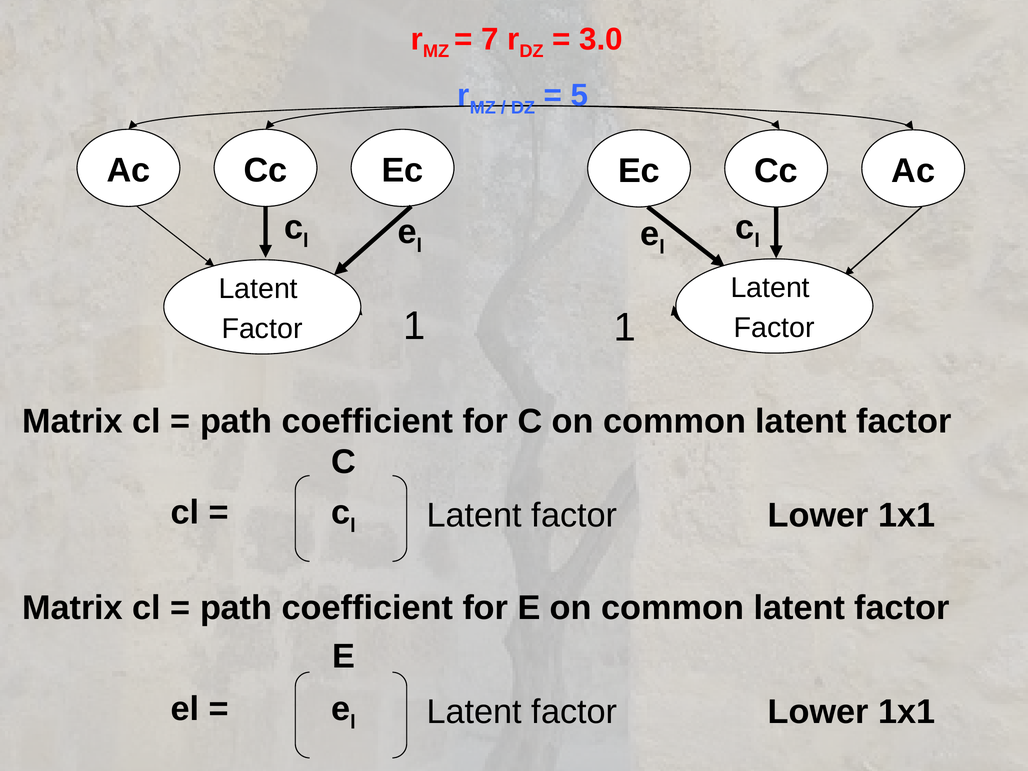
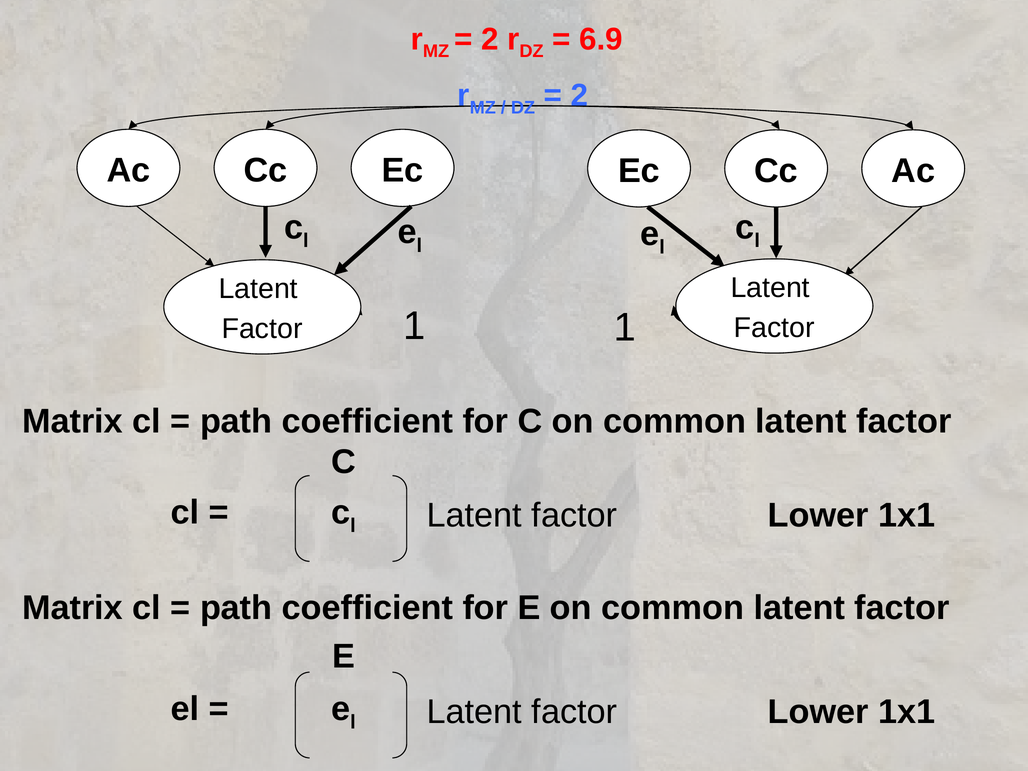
7 at (490, 39): 7 -> 2
3.0: 3.0 -> 6.9
5 at (579, 95): 5 -> 2
